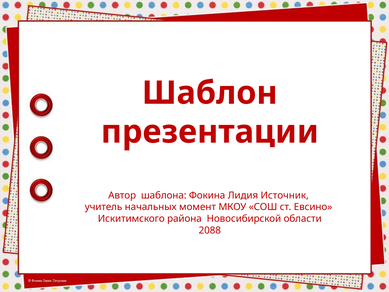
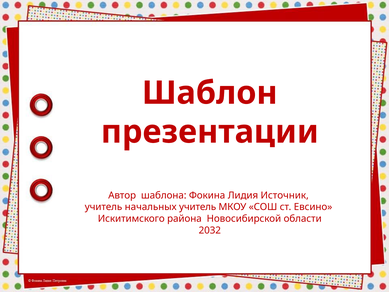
начальных момент: момент -> учитель
2088: 2088 -> 2032
